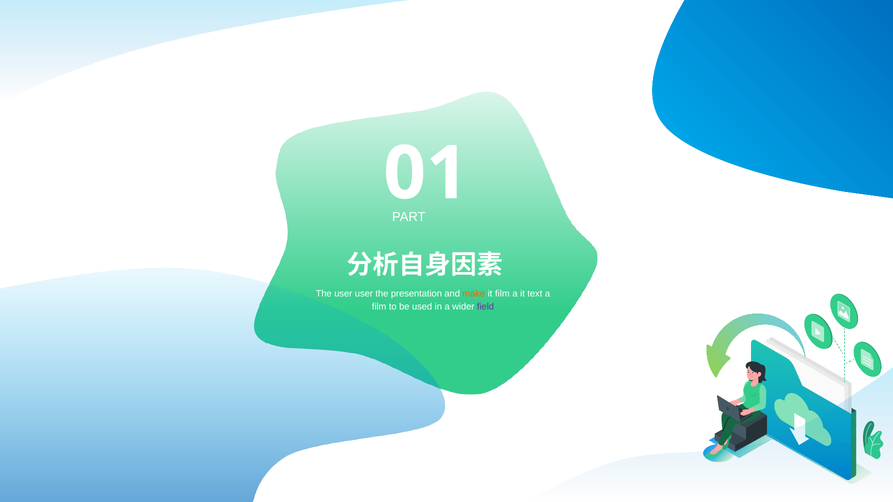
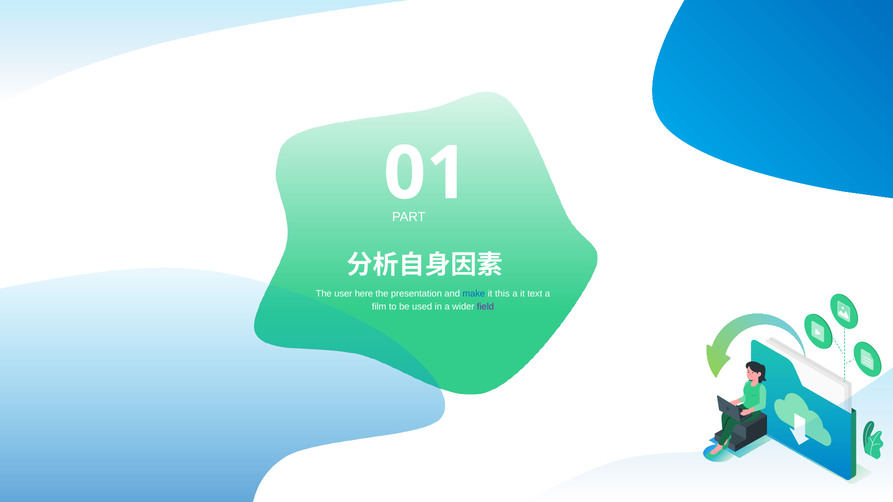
user user: user -> here
make colour: orange -> blue
it film: film -> this
